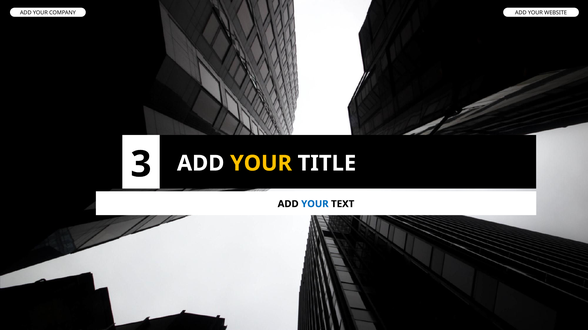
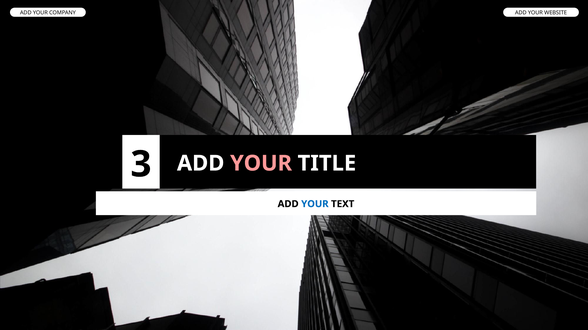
YOUR at (261, 163) colour: yellow -> pink
